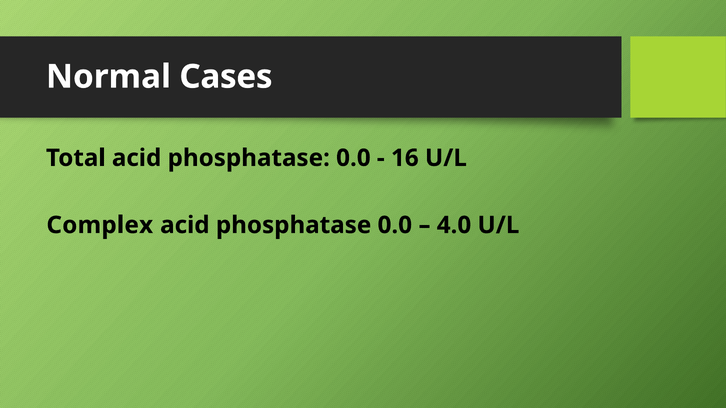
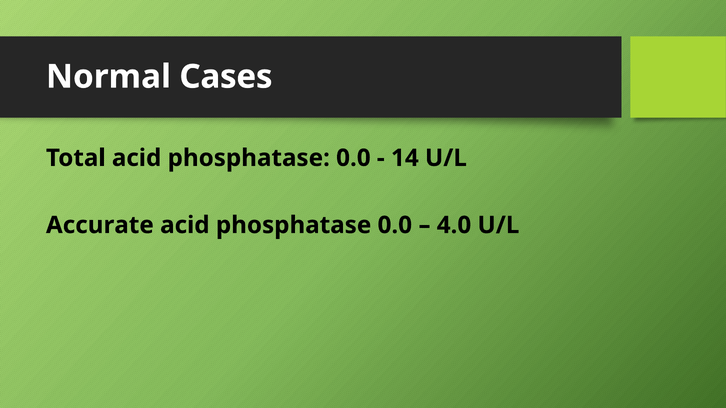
16: 16 -> 14
Complex: Complex -> Accurate
